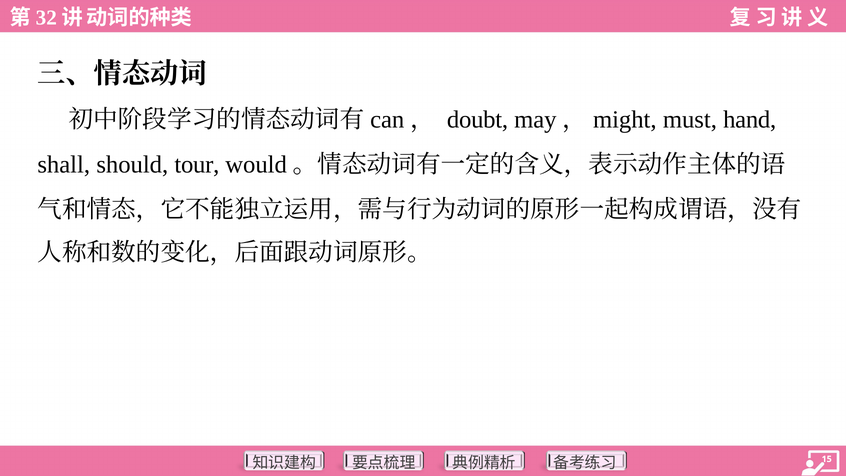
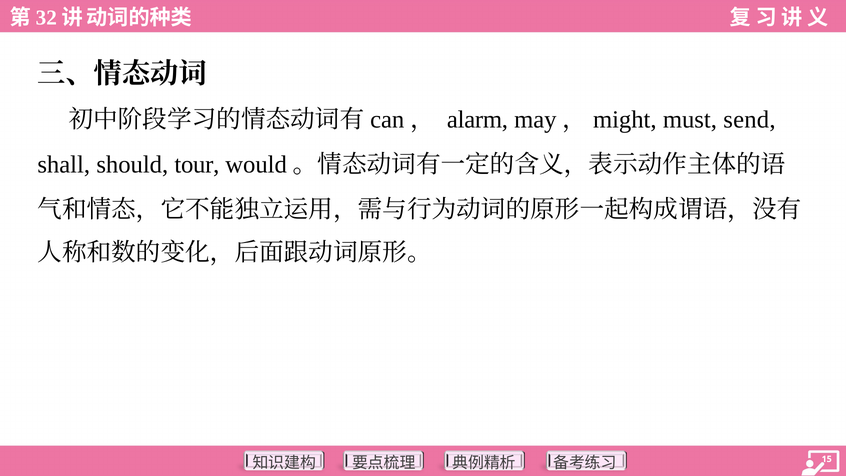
doubt: doubt -> alarm
hand: hand -> send
